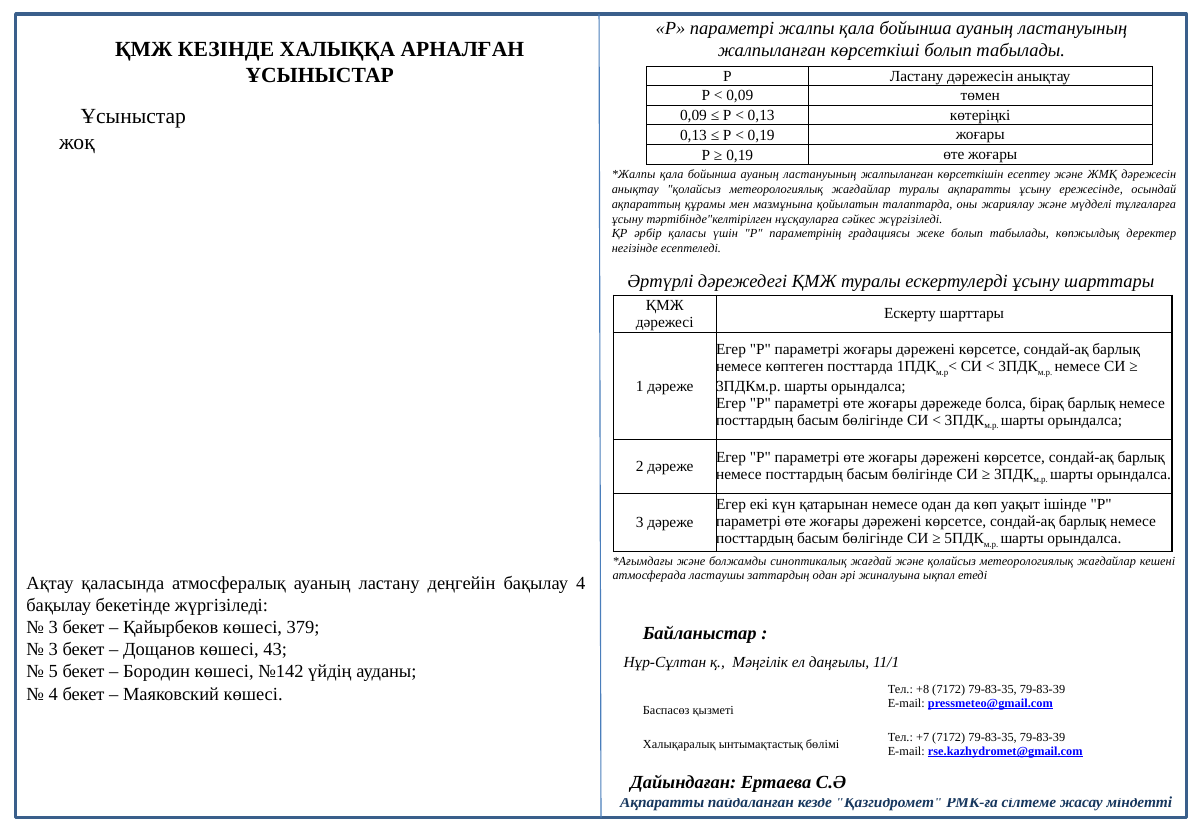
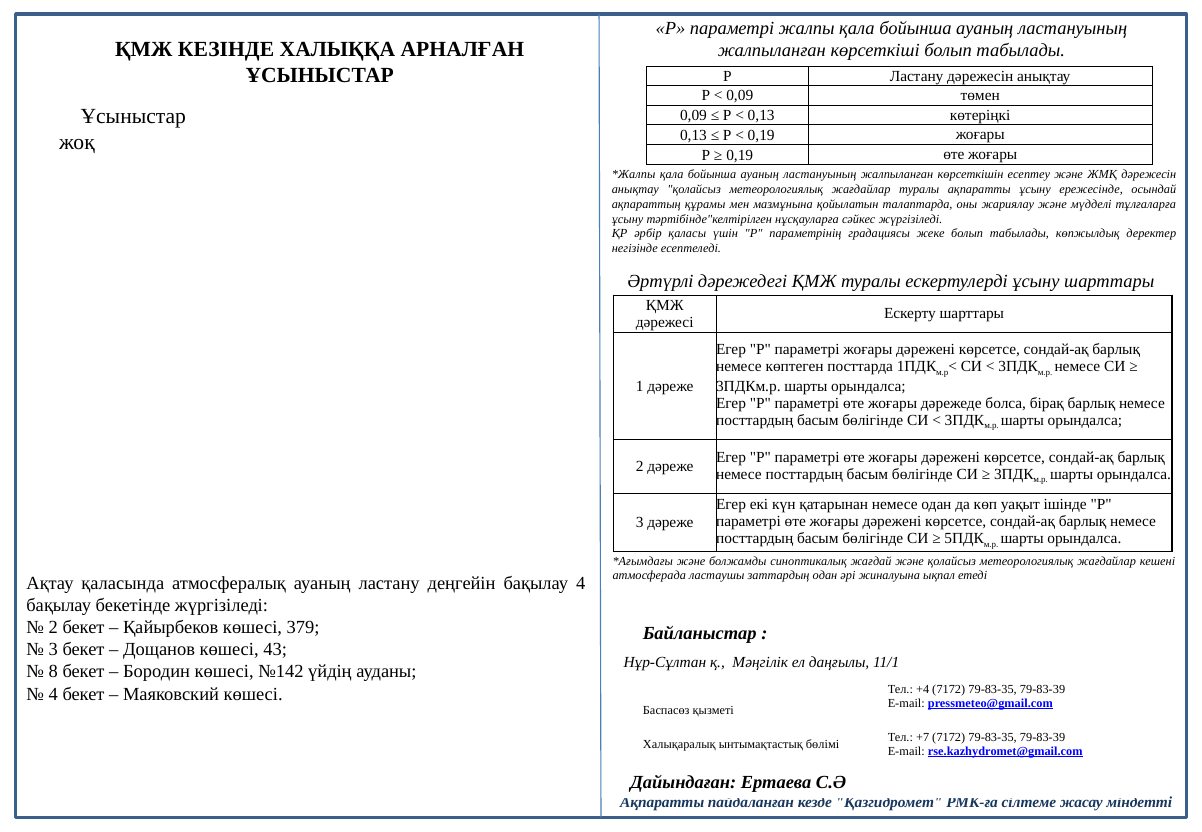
3 at (53, 628): 3 -> 2
5: 5 -> 8
+8: +8 -> +4
